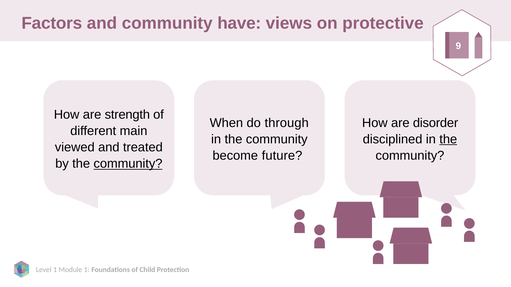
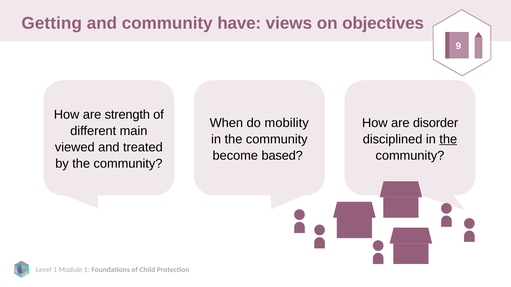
Factors: Factors -> Getting
protective: protective -> objectives
through: through -> mobility
future: future -> based
community at (128, 164) underline: present -> none
